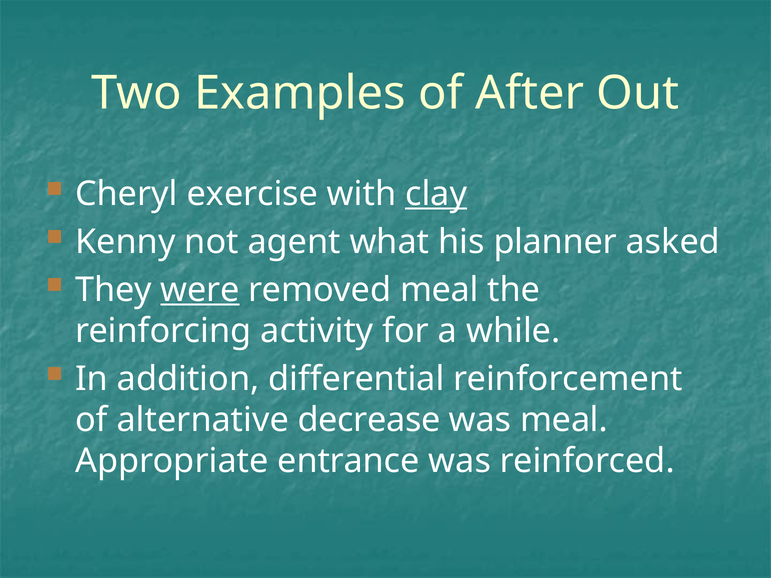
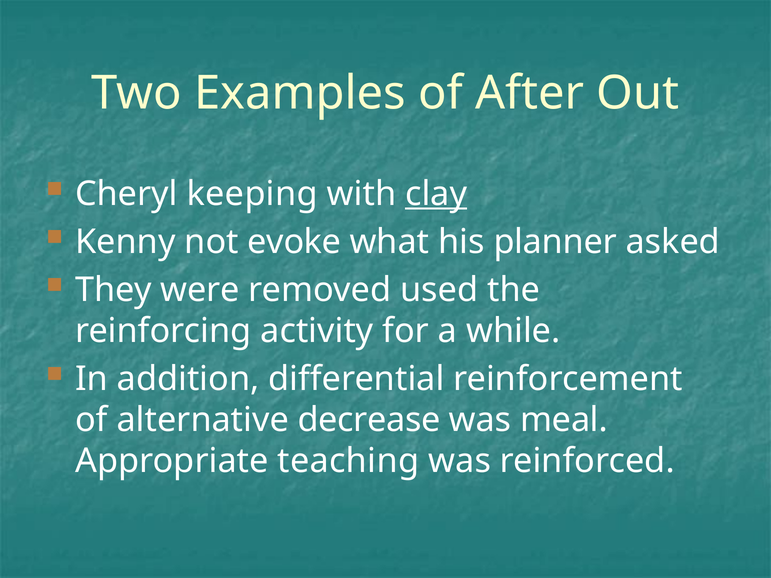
exercise: exercise -> keeping
agent: agent -> evoke
were underline: present -> none
removed meal: meal -> used
entrance: entrance -> teaching
